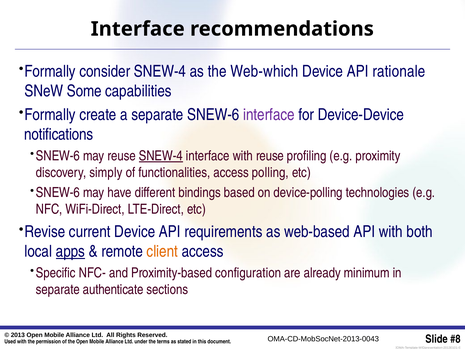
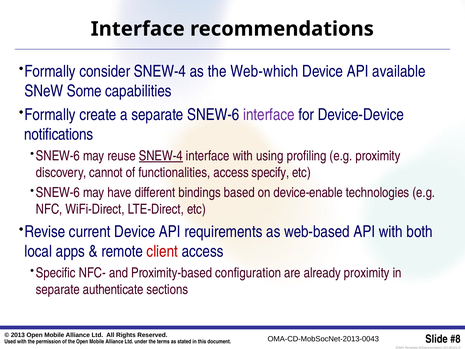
rationale: rationale -> available
with reuse: reuse -> using
simply: simply -> cannot
polling: polling -> specify
device-polling: device-polling -> device-enable
apps underline: present -> none
client colour: orange -> red
already minimum: minimum -> proximity
